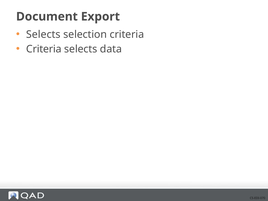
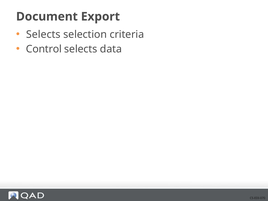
Criteria at (44, 49): Criteria -> Control
